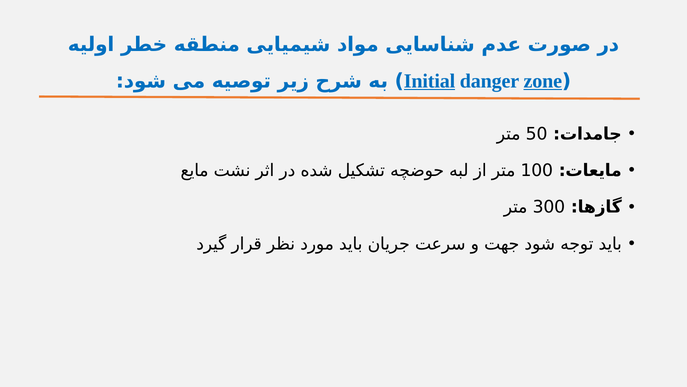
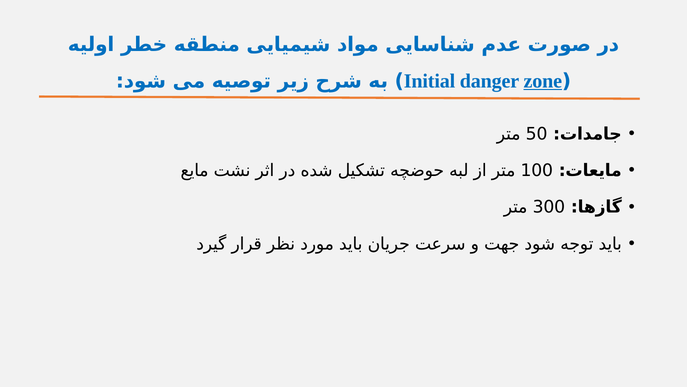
Initial underline: present -> none
